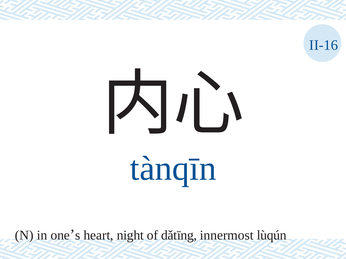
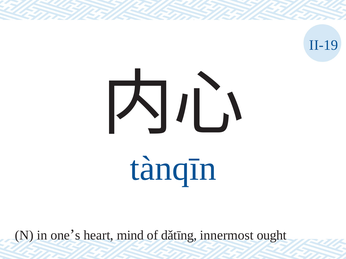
II-16: II-16 -> II-19
night: night -> mind
lùqún: lùqún -> ought
